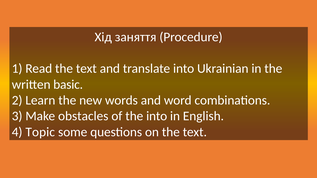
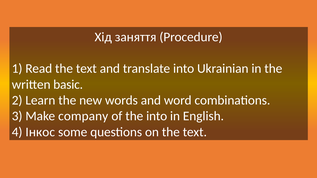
obstacles: obstacles -> company
Topic: Topic -> Інкос
